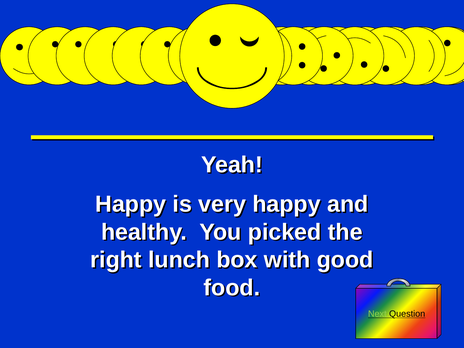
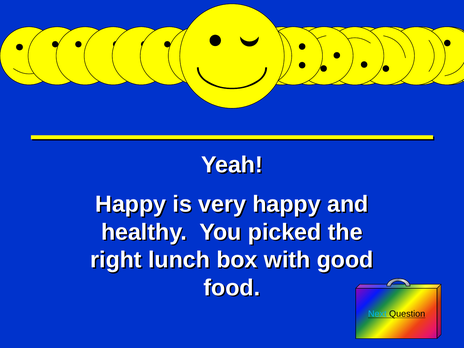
Next colour: light green -> light blue
